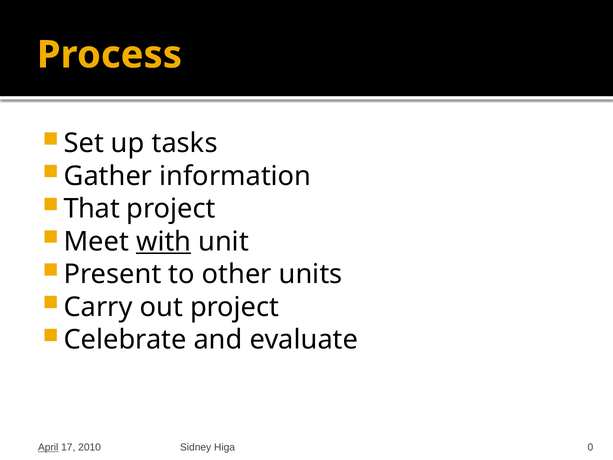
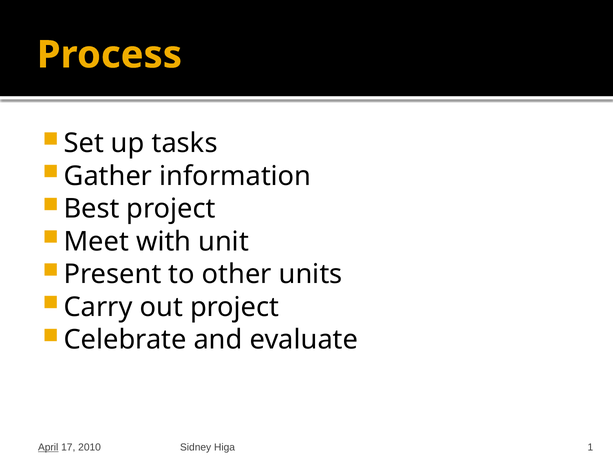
That: That -> Best
with underline: present -> none
0: 0 -> 1
